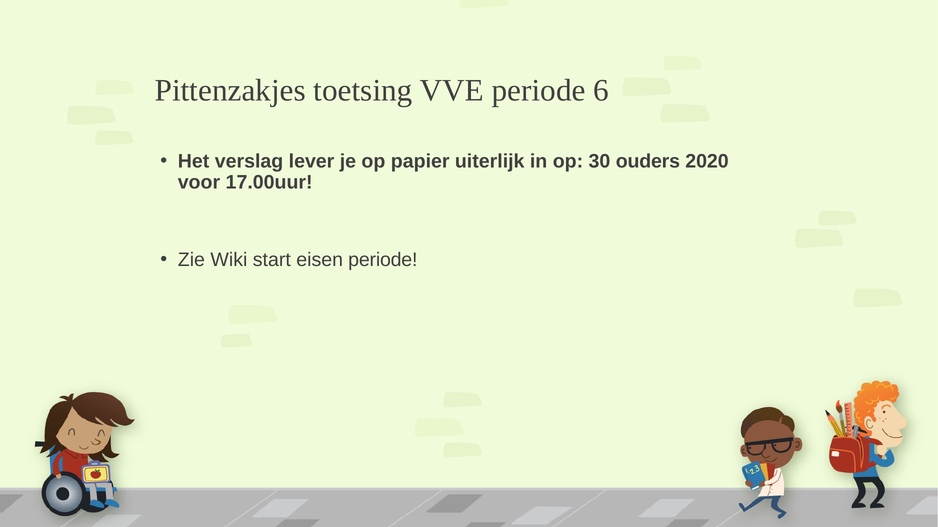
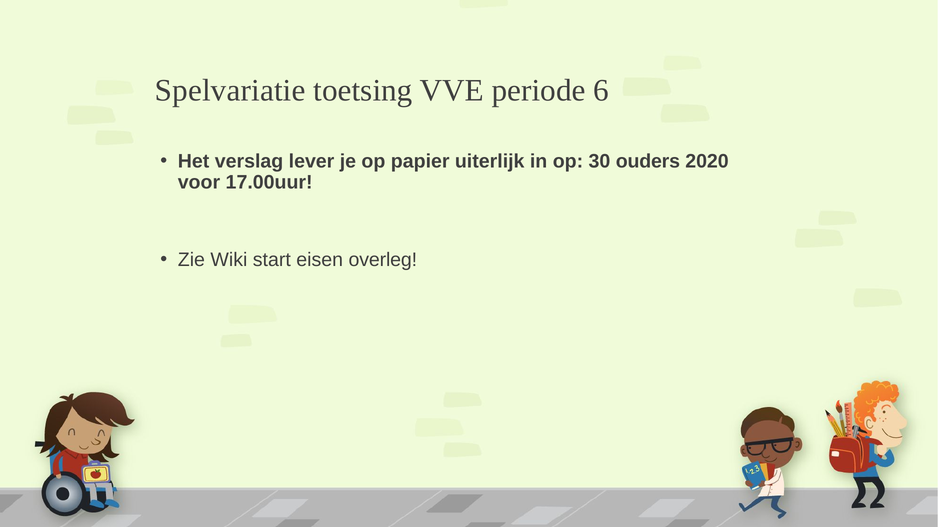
Pittenzakjes: Pittenzakjes -> Spelvariatie
eisen periode: periode -> overleg
